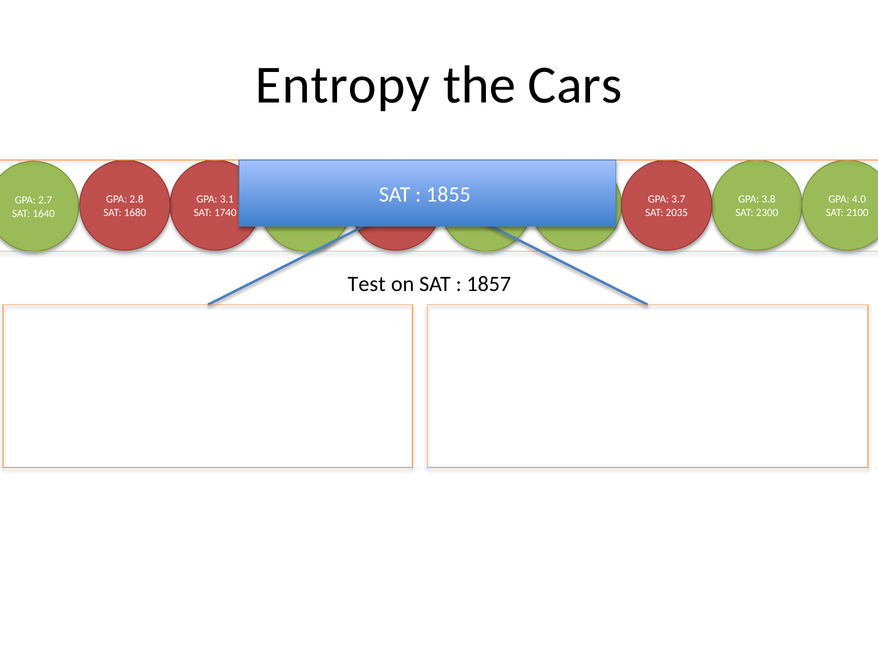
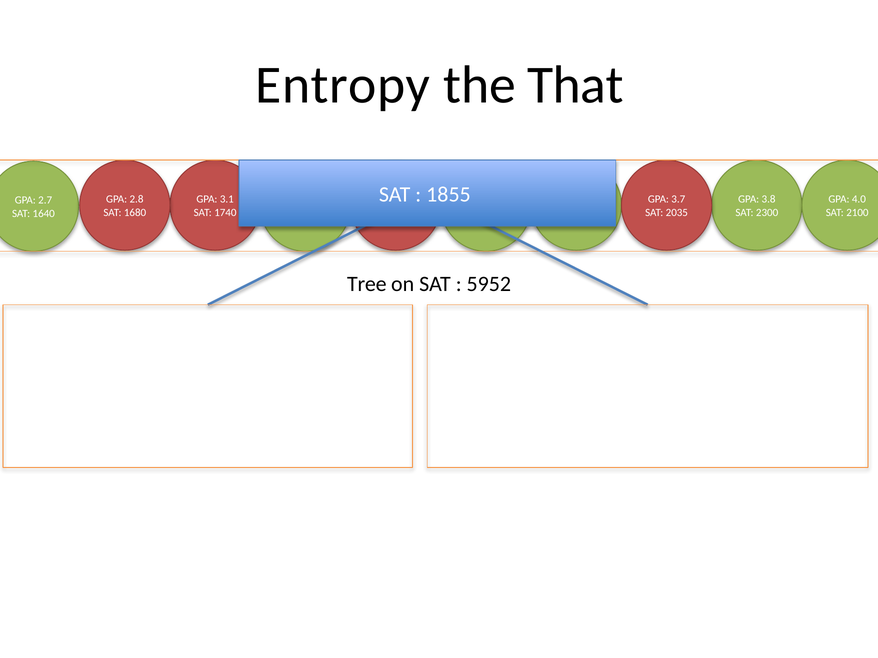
Cars: Cars -> That
Test: Test -> Tree
1857: 1857 -> 5952
